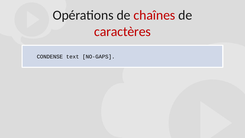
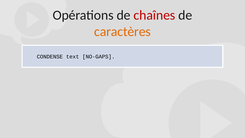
caractères colour: red -> orange
